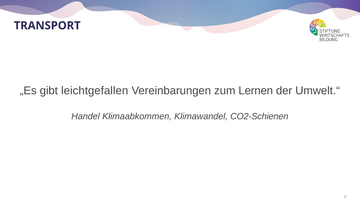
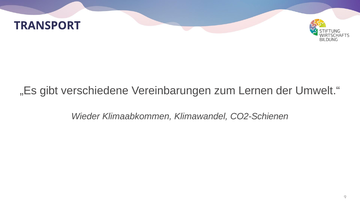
leichtgefallen: leichtgefallen -> verschiedene
Handel: Handel -> Wieder
